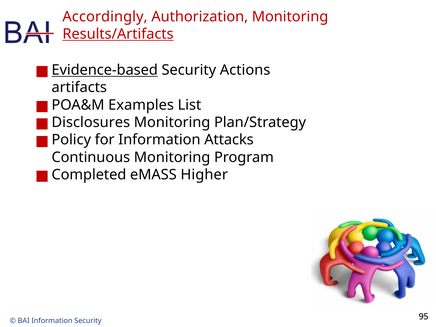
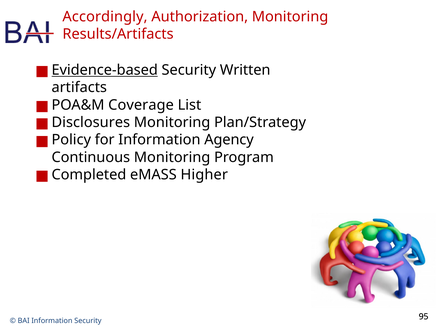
Results/Artifacts underline: present -> none
Actions: Actions -> Written
Examples: Examples -> Coverage
Attacks: Attacks -> Agency
